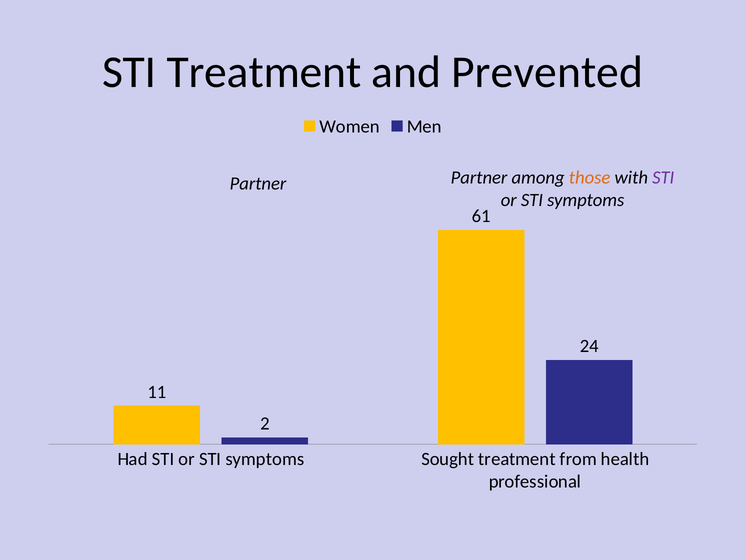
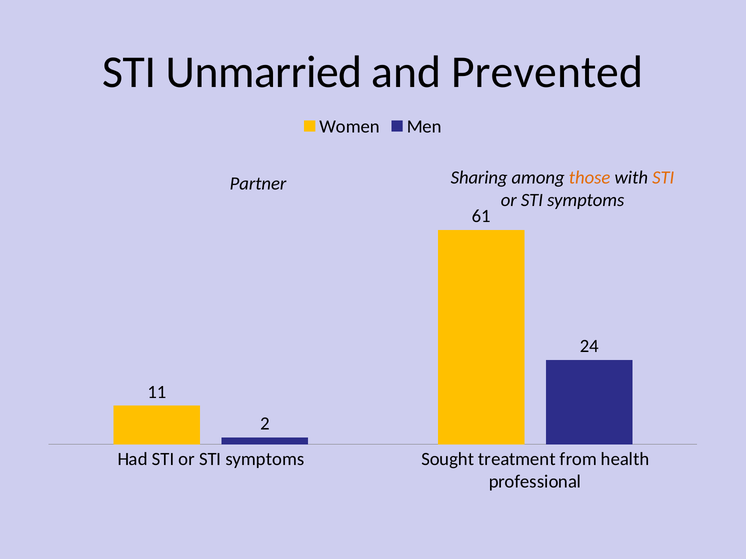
STI Treatment: Treatment -> Unmarried
Partner at (479, 178): Partner -> Sharing
STI at (663, 178) colour: purple -> orange
